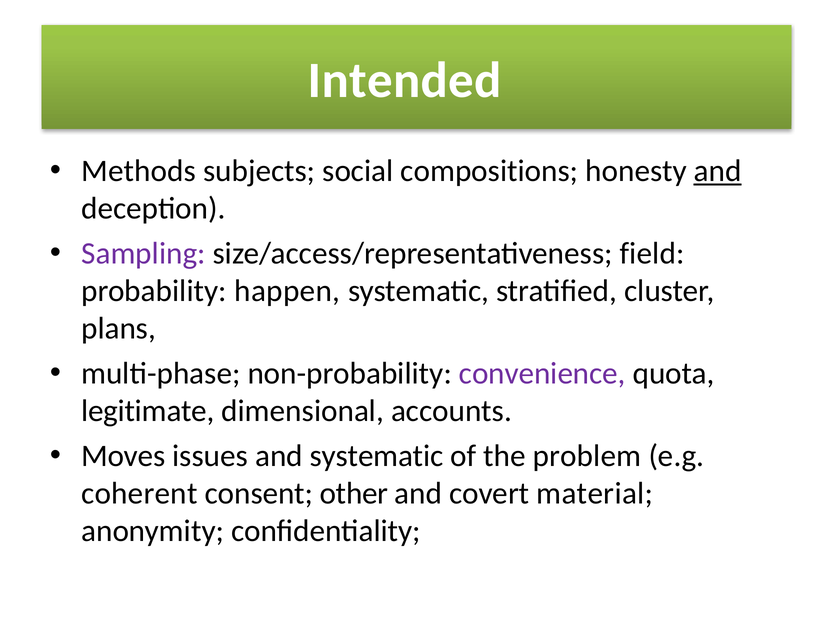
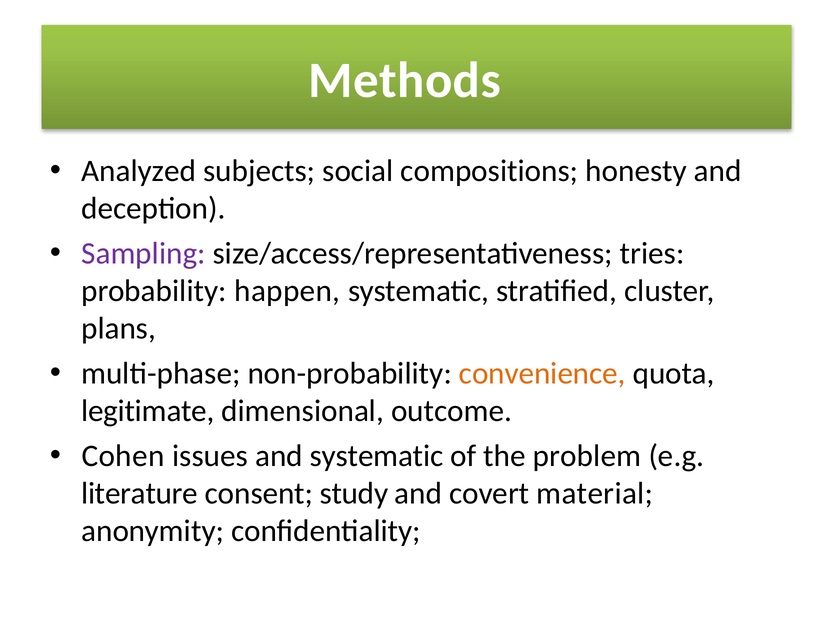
Intended: Intended -> Methods
Methods: Methods -> Analyzed
and at (718, 171) underline: present -> none
field: field -> tries
convenience colour: purple -> orange
accounts: accounts -> outcome
Moves: Moves -> Cohen
coherent: coherent -> literature
other: other -> study
